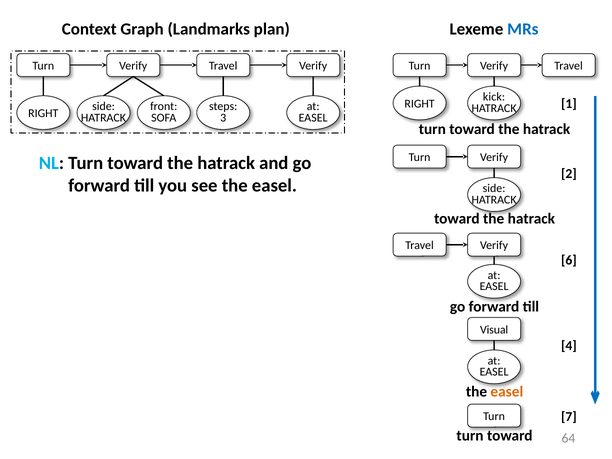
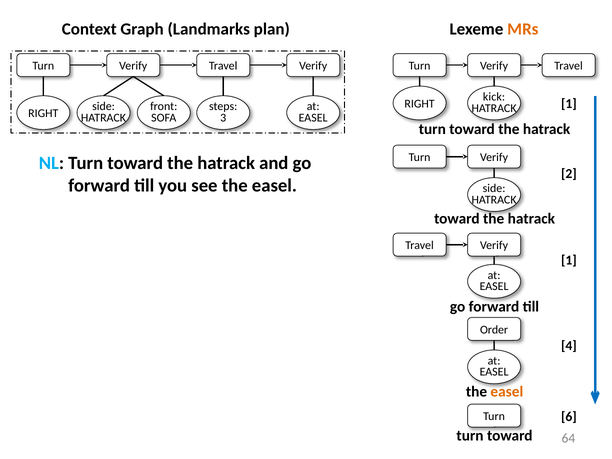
MRs colour: blue -> orange
6 at (569, 260): 6 -> 1
Visual: Visual -> Order
7: 7 -> 6
